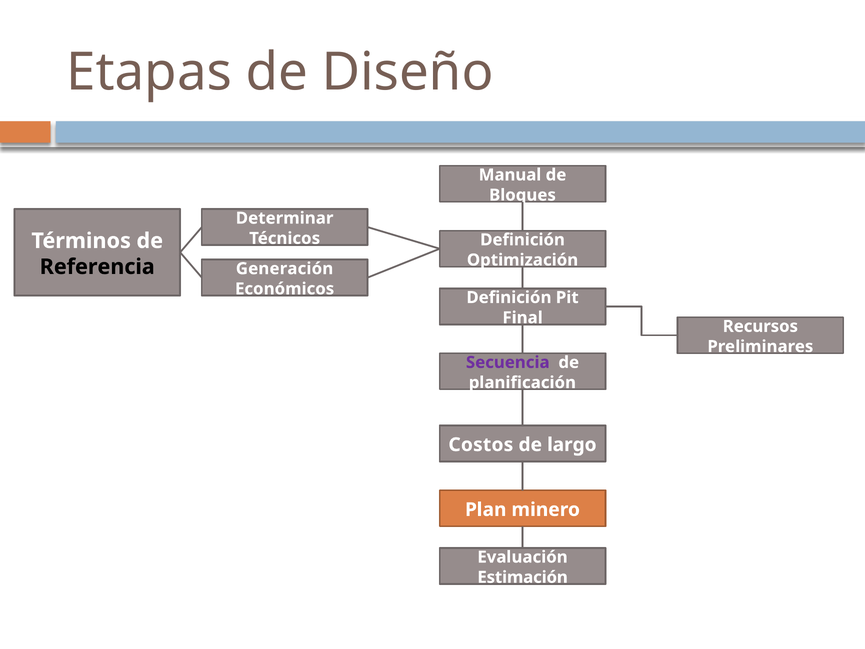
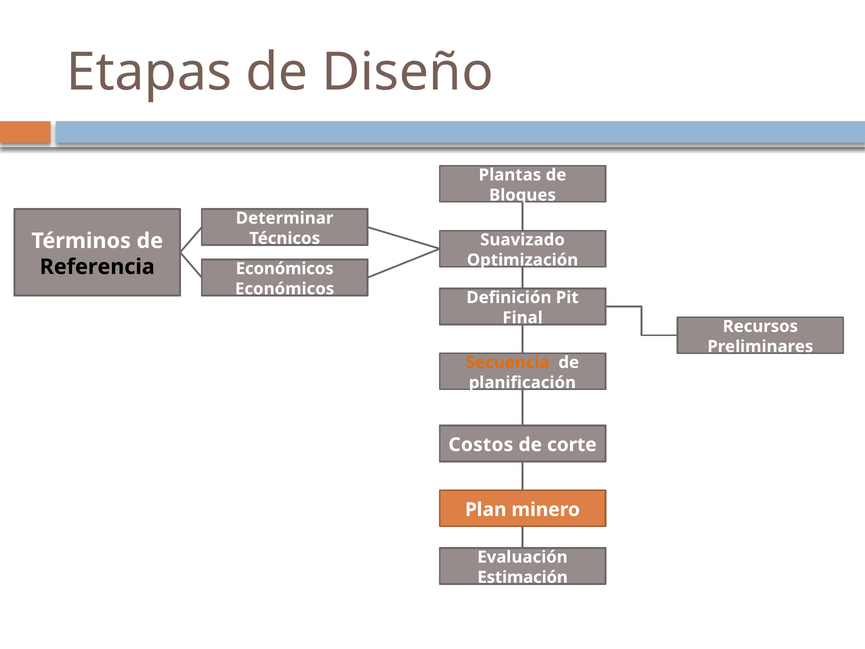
Manual: Manual -> Plantas
Definición at (523, 240): Definición -> Suavizado
Generación at (285, 269): Generación -> Económicos
Secuencia colour: purple -> orange
largo: largo -> corte
